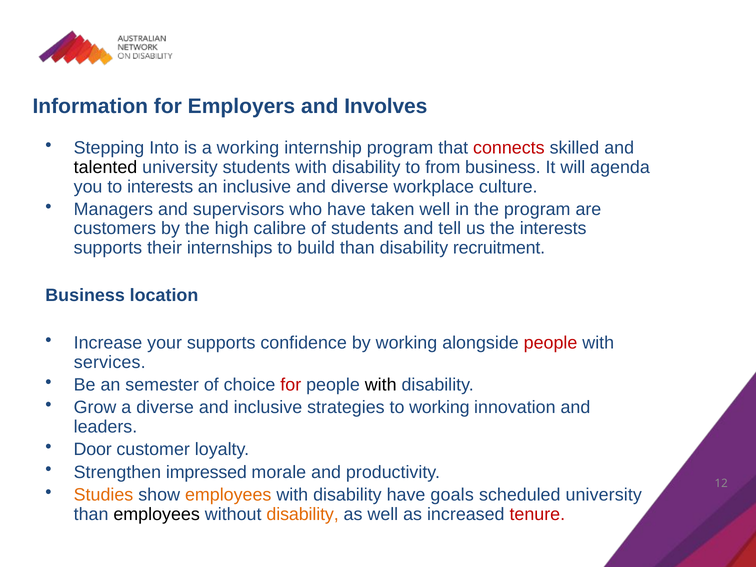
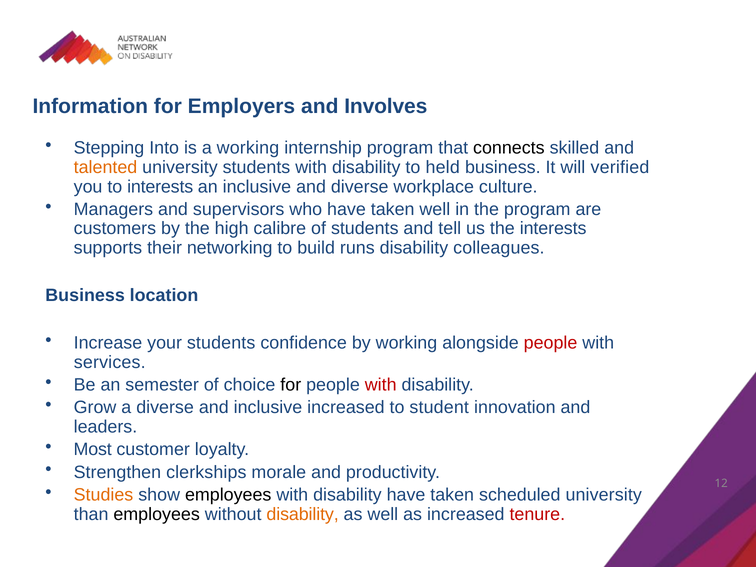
connects colour: red -> black
talented colour: black -> orange
from: from -> held
agenda: agenda -> verified
internships: internships -> networking
build than: than -> runs
recruitment: recruitment -> colleagues
your supports: supports -> students
for at (291, 385) colour: red -> black
with at (381, 385) colour: black -> red
inclusive strategies: strategies -> increased
to working: working -> student
Door: Door -> Most
impressed: impressed -> clerkships
employees at (228, 495) colour: orange -> black
disability have goals: goals -> taken
